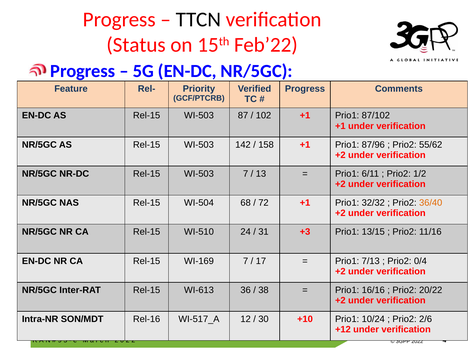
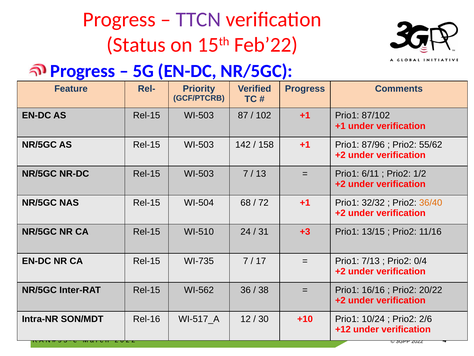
TTCN colour: black -> purple
WI-169: WI-169 -> WI-735
WI-613: WI-613 -> WI-562
